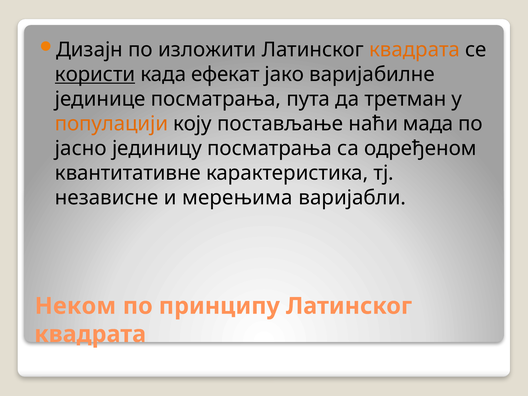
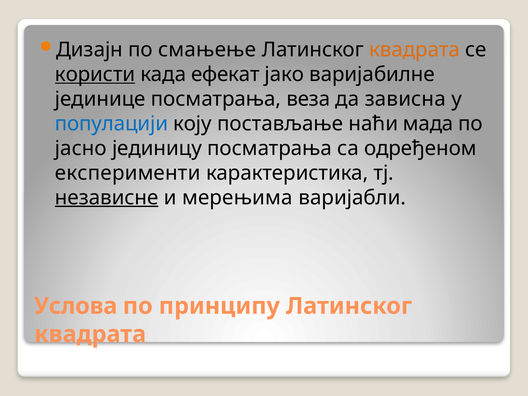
изложити: изложити -> смањење
пута: пута -> веза
третман: третман -> зависна
популацији colour: orange -> blue
квантитативне: квантитативне -> експерименти
независне underline: none -> present
Неком: Неком -> Услова
